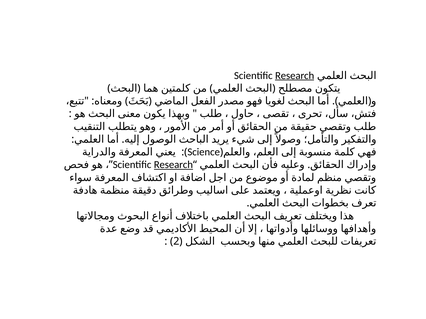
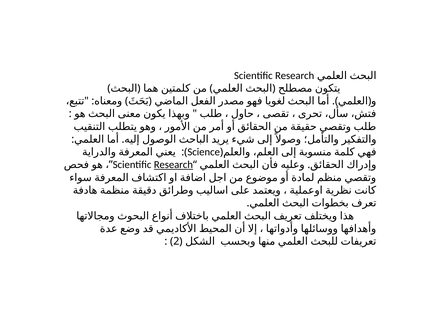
Research at (295, 76) underline: present -> none
